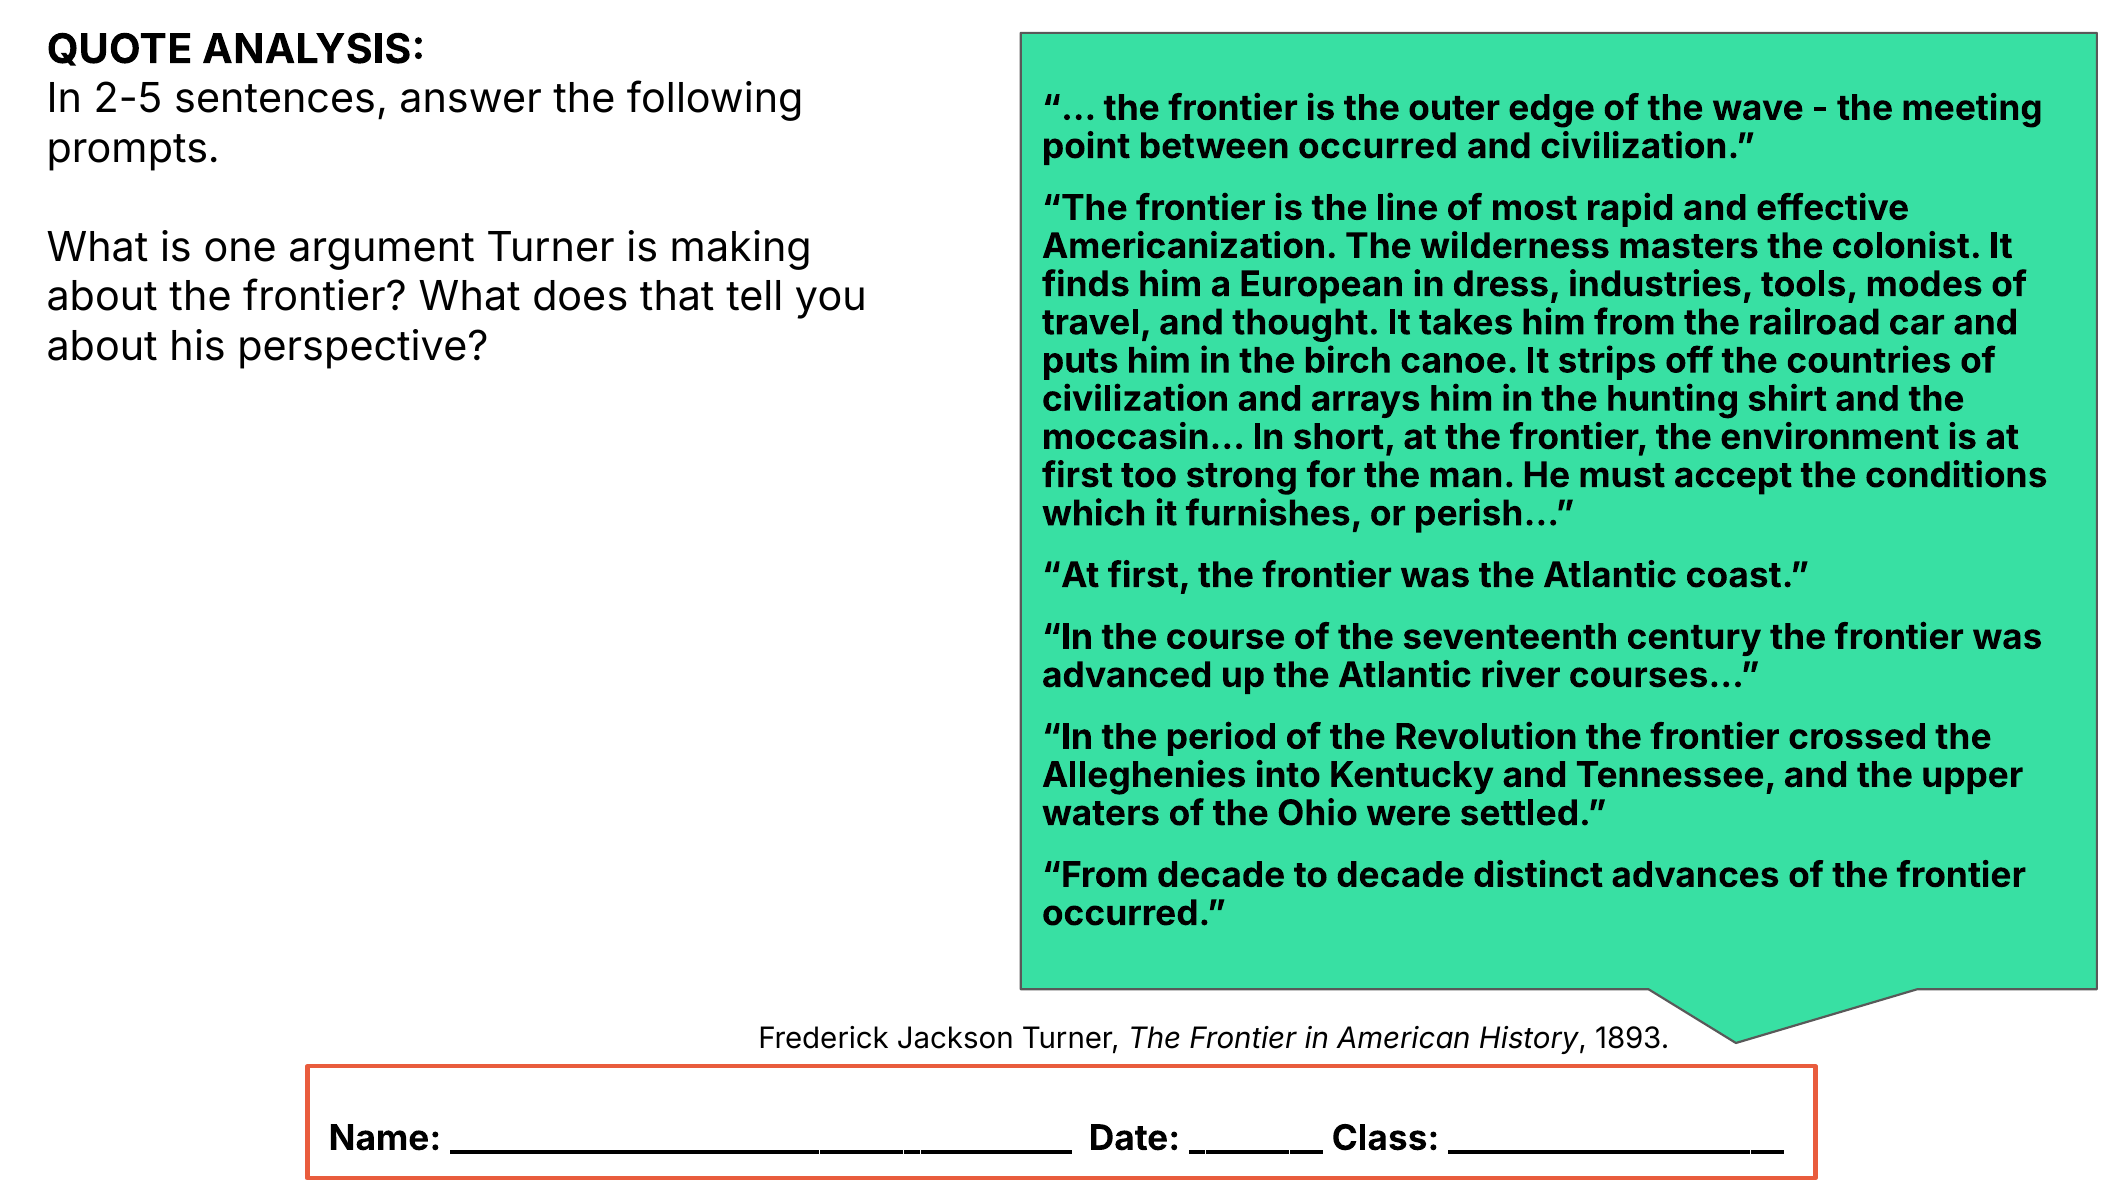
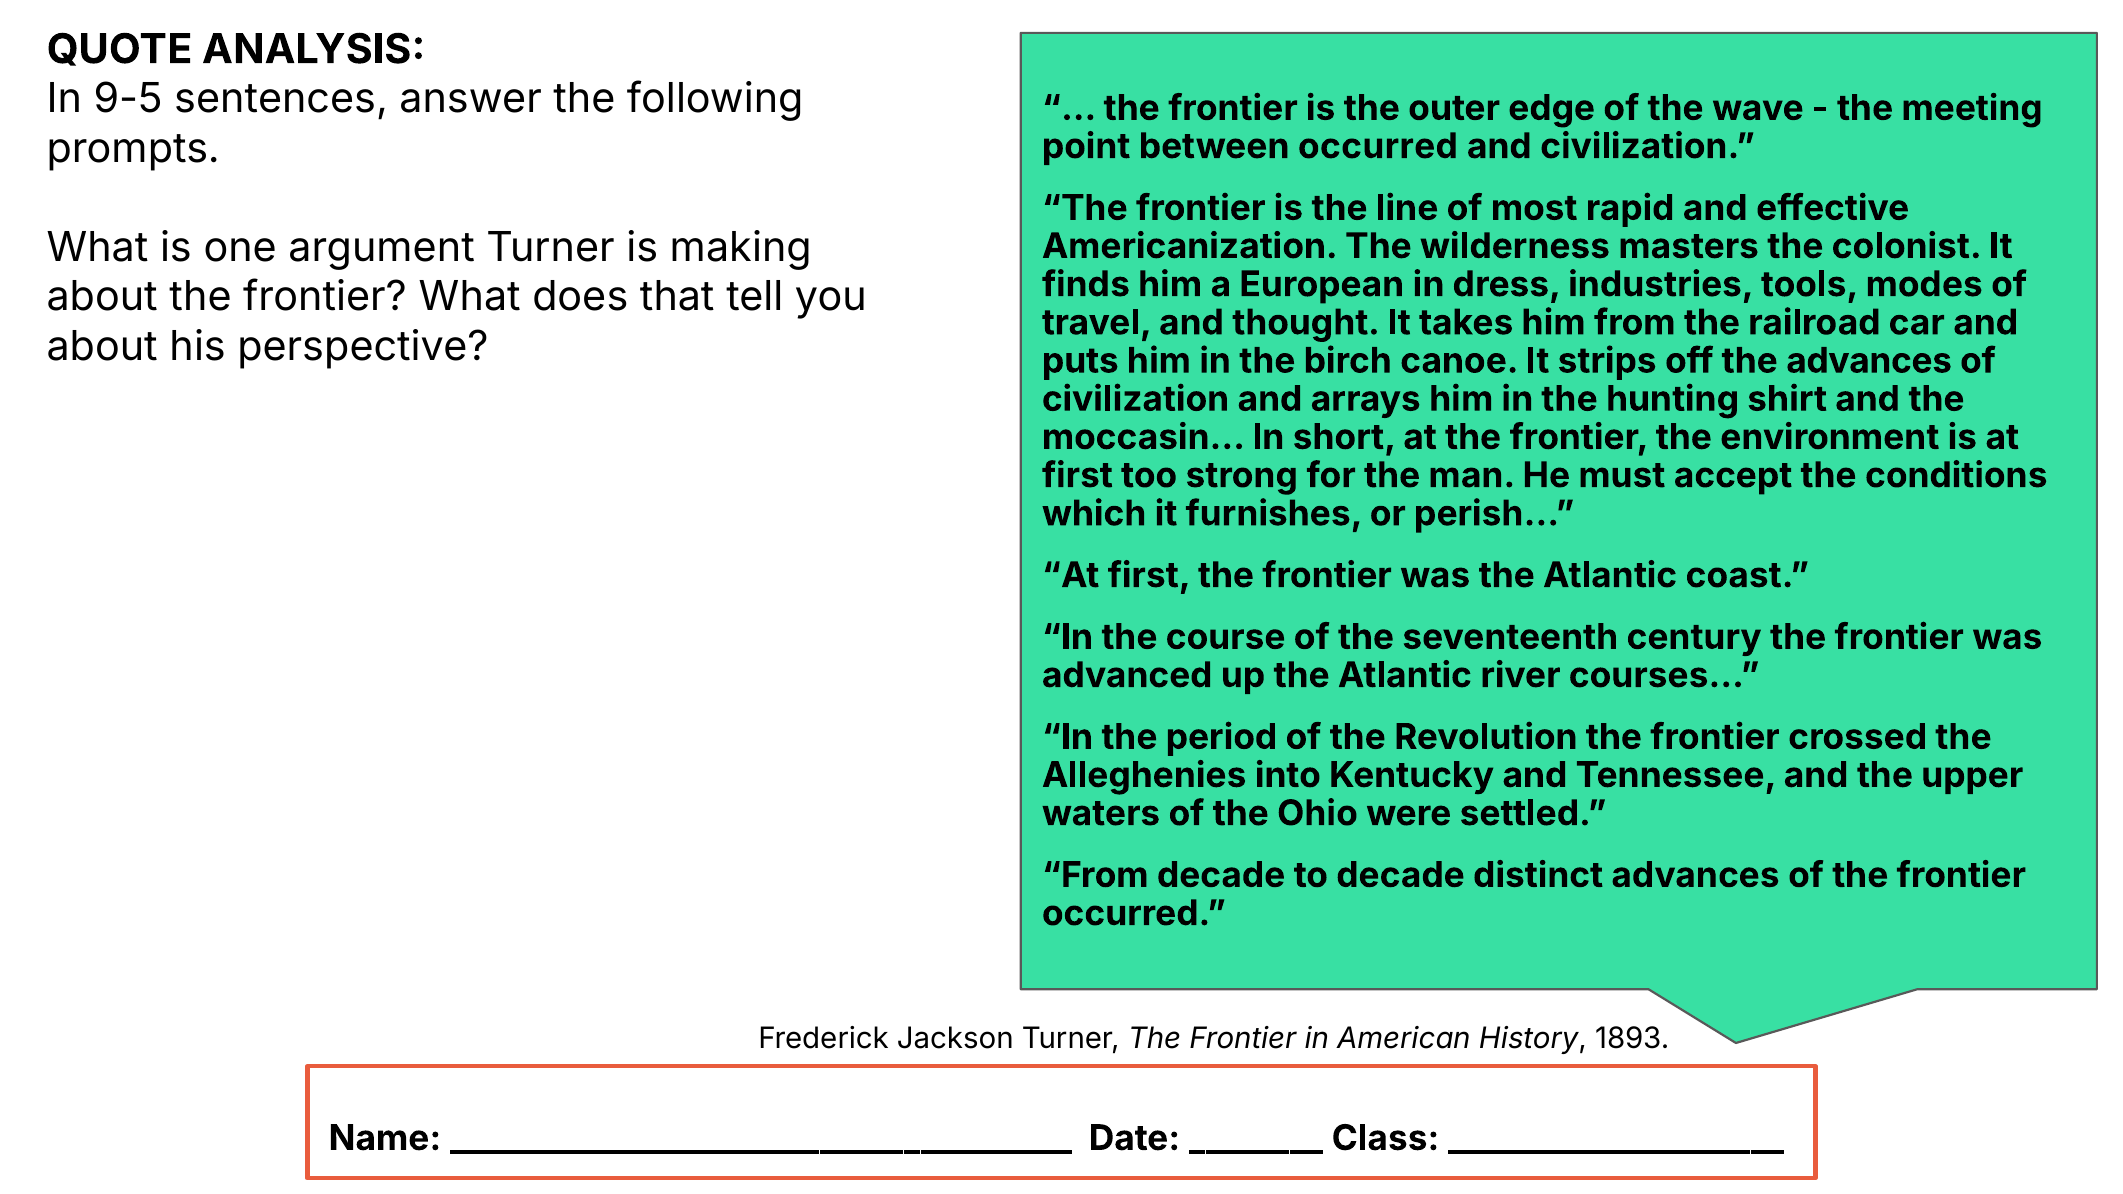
2-5: 2-5 -> 9-5
the countries: countries -> advances
